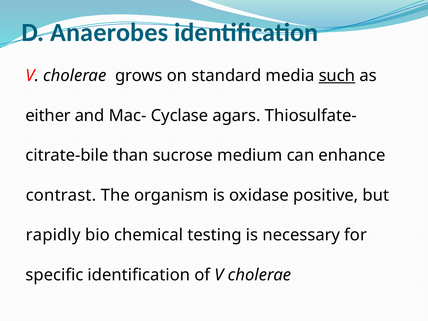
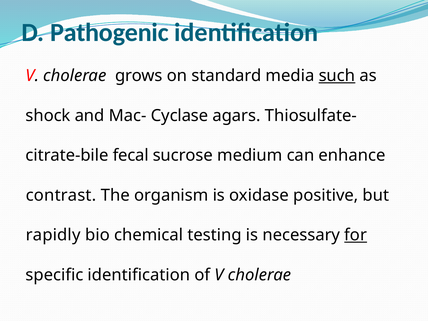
Anaerobes: Anaerobes -> Pathogenic
either: either -> shock
than: than -> fecal
for underline: none -> present
